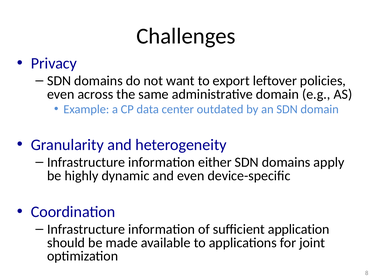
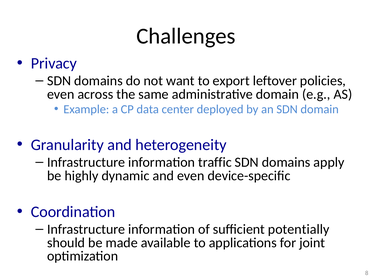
outdated: outdated -> deployed
either: either -> traffic
application: application -> potentially
